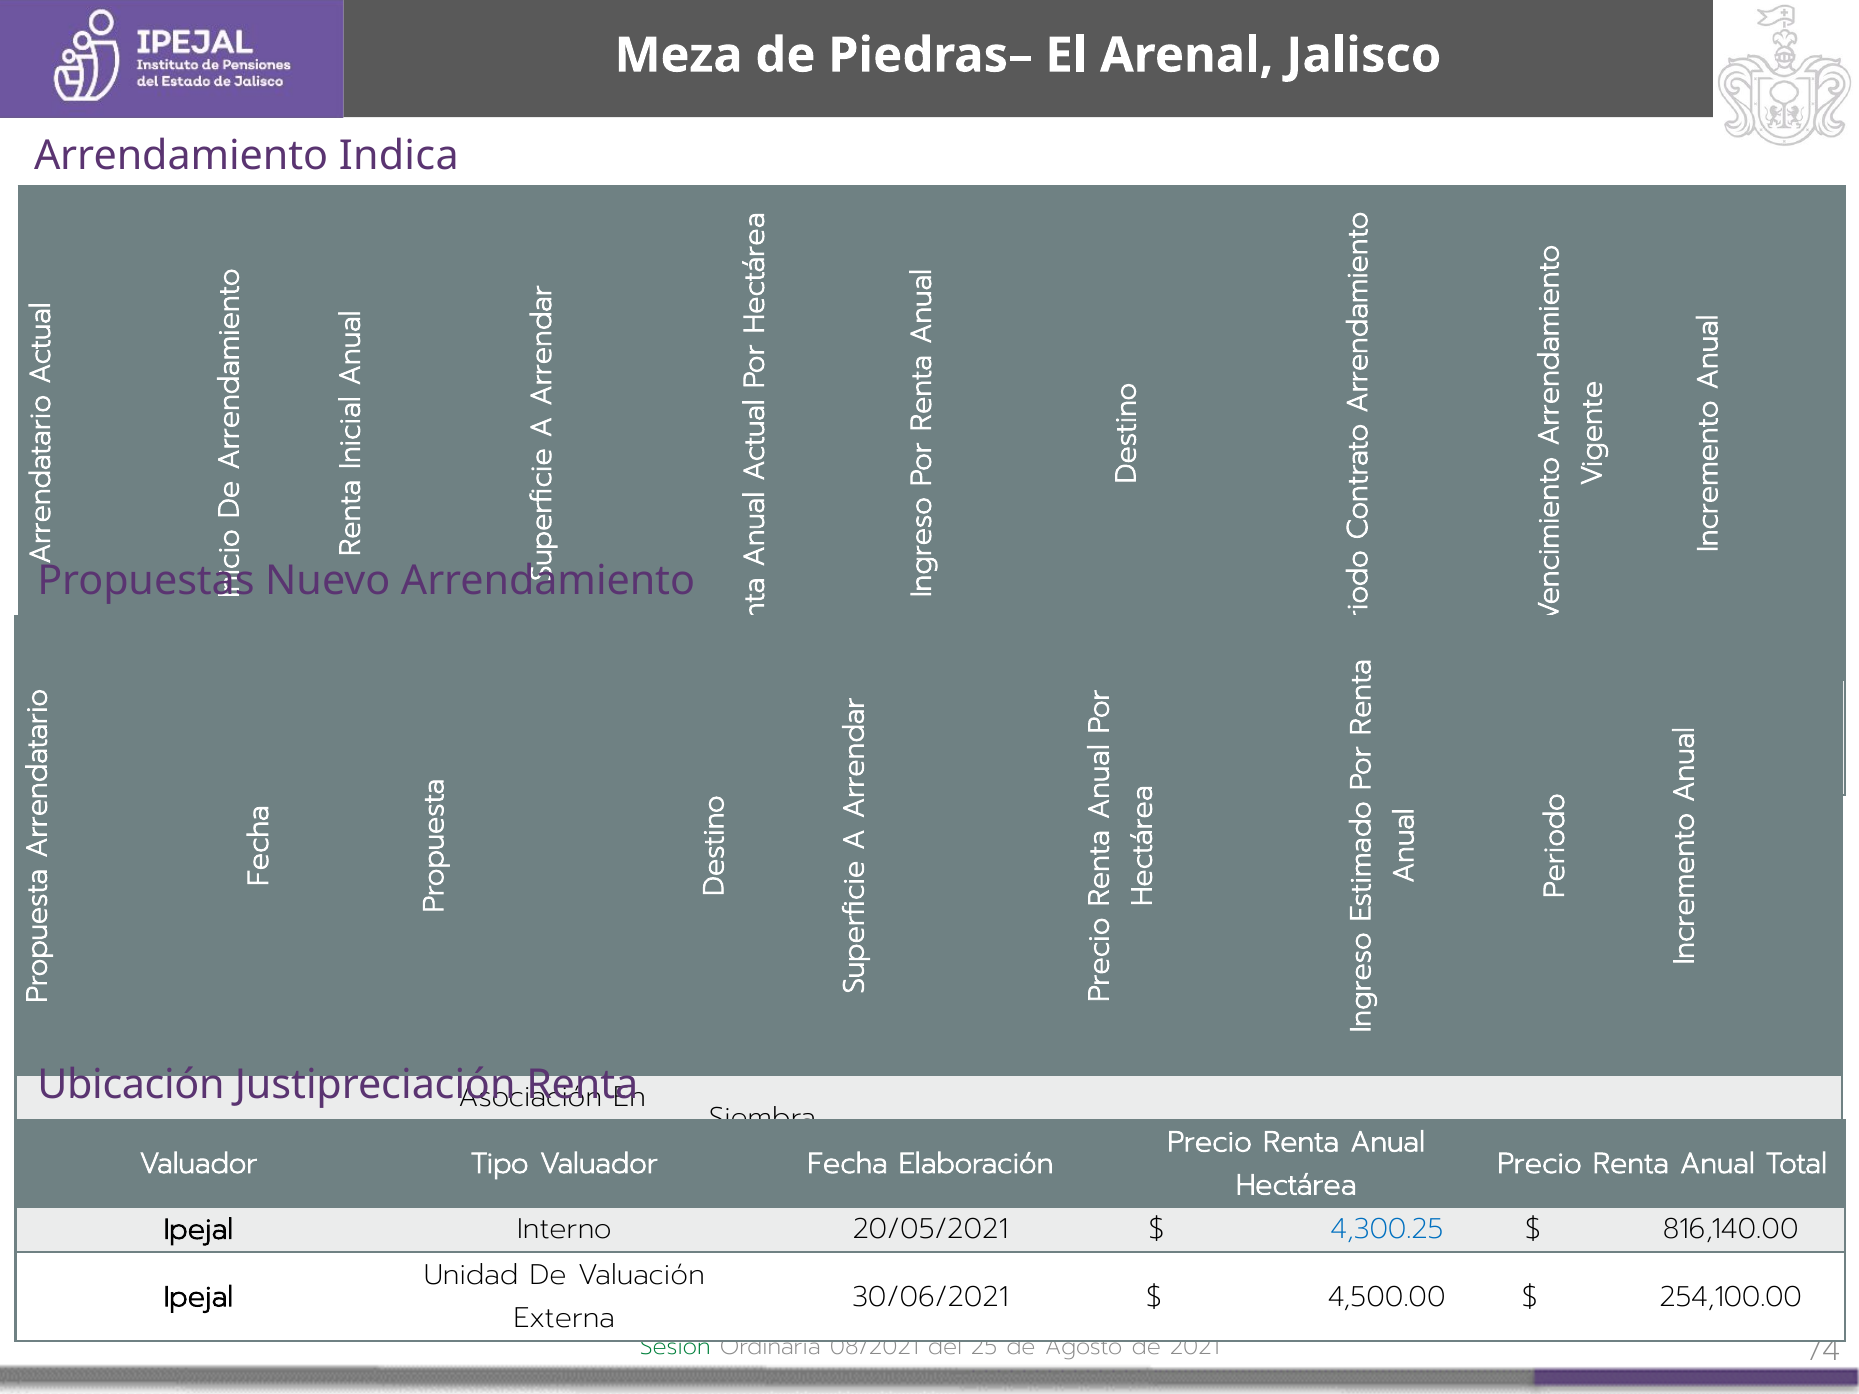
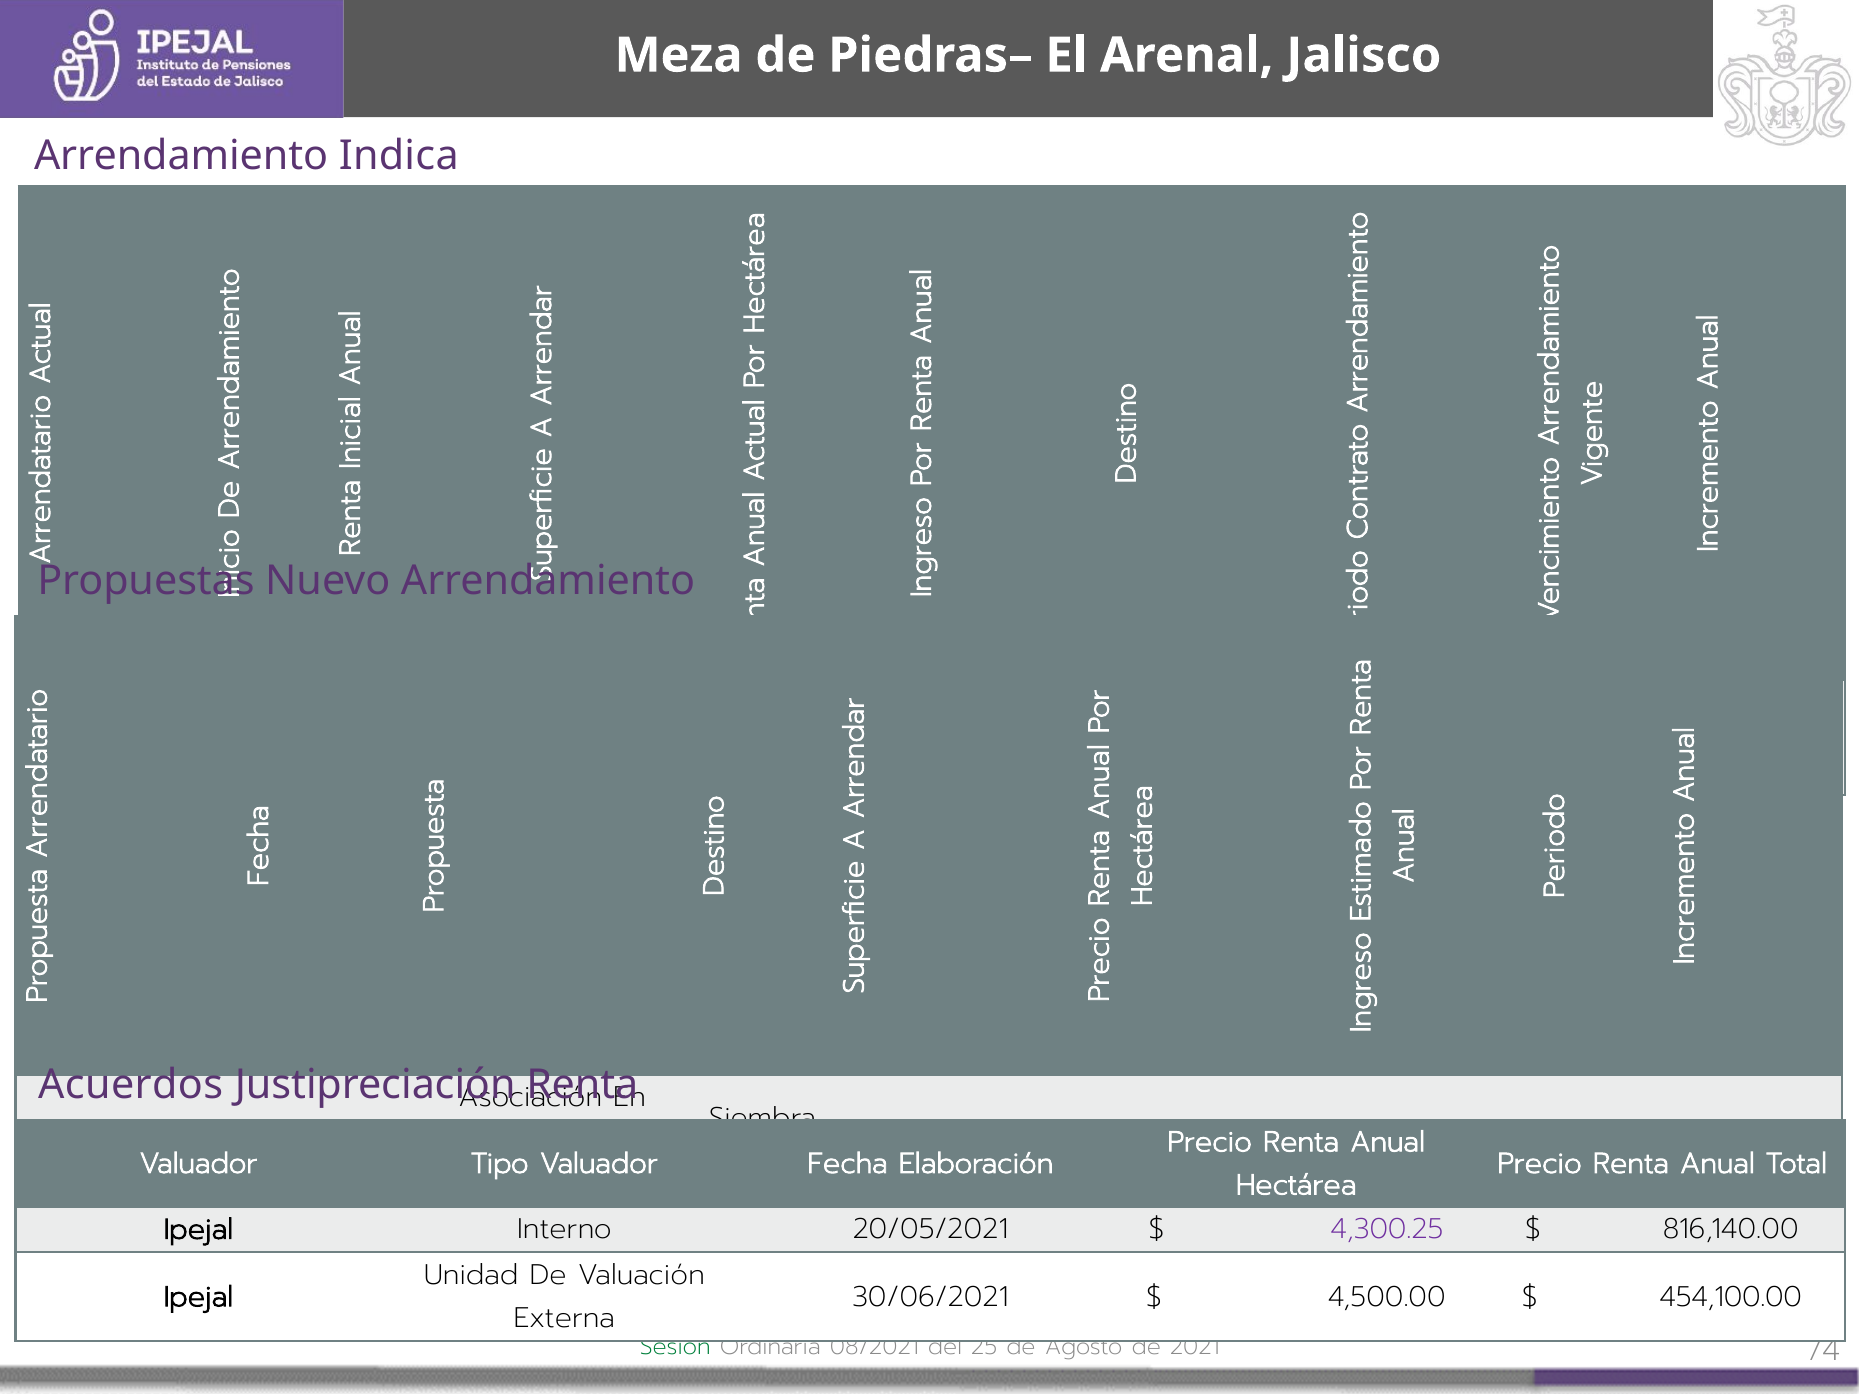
Ubicación: Ubicación -> Acuerdos
4,300.25 colour: blue -> purple
254,100.00: 254,100.00 -> 454,100.00
